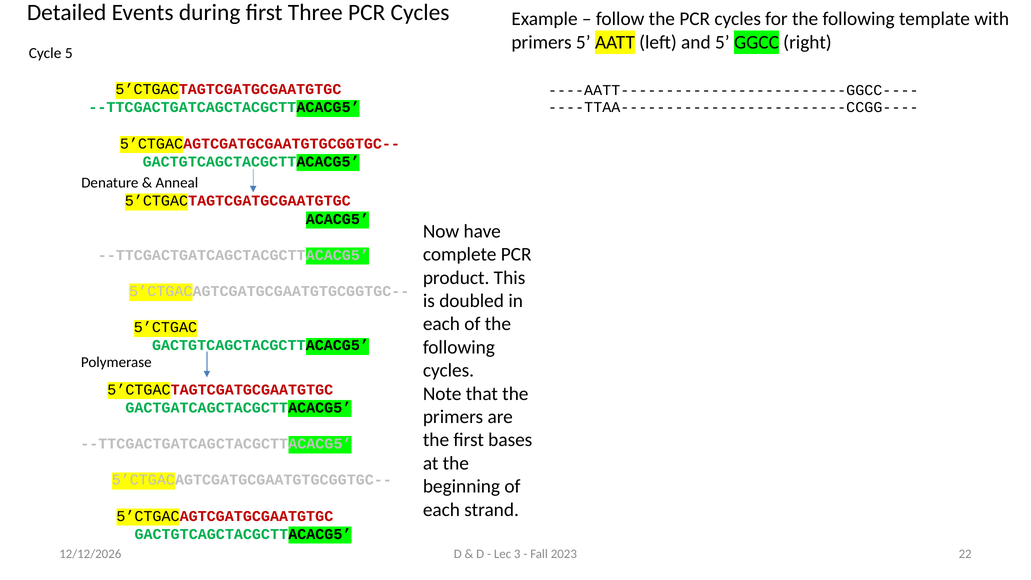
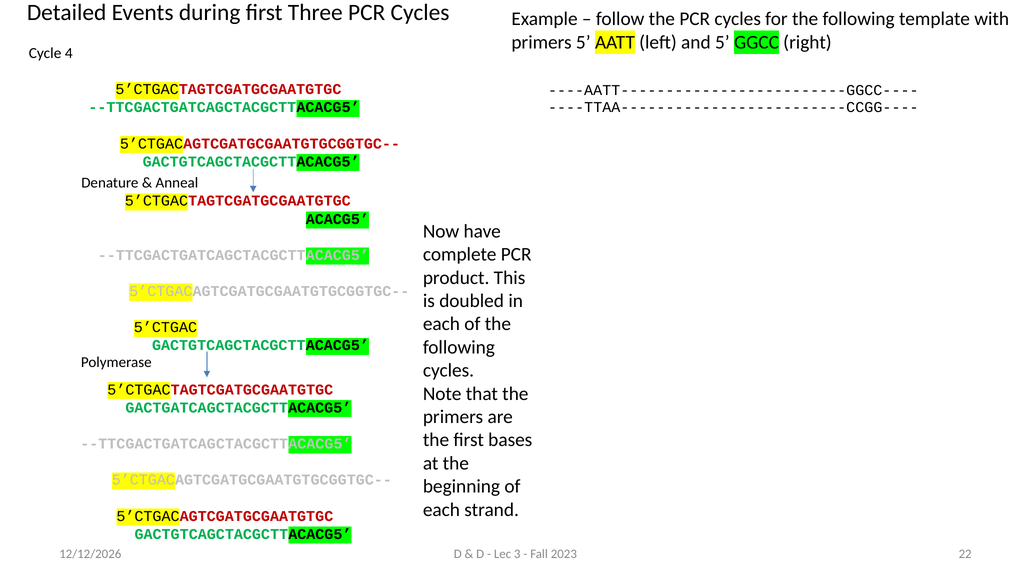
Cycle 5: 5 -> 4
